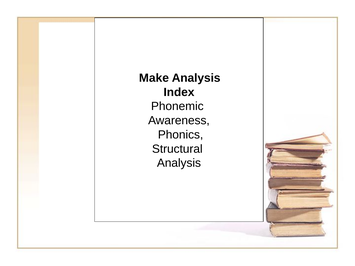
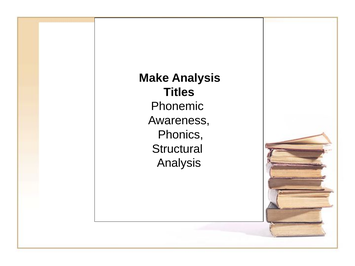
Index: Index -> Titles
